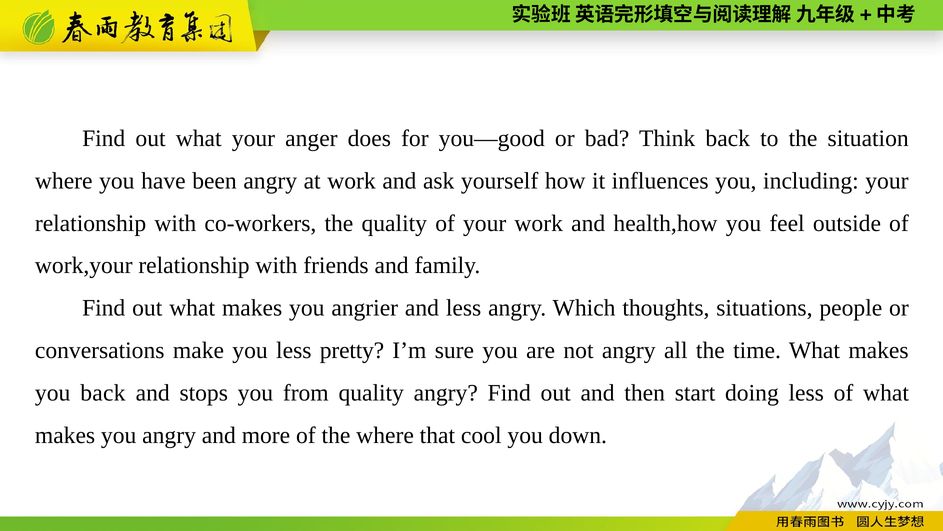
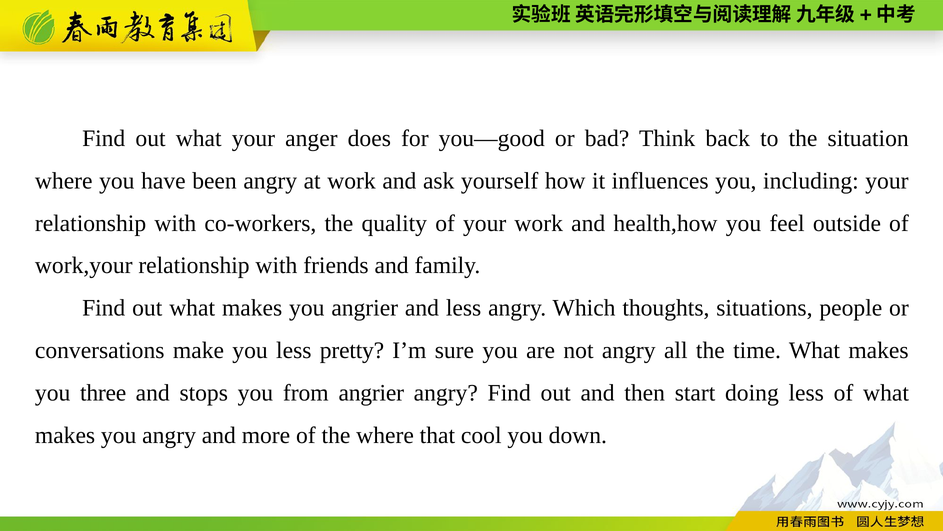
you back: back -> three
from quality: quality -> angrier
